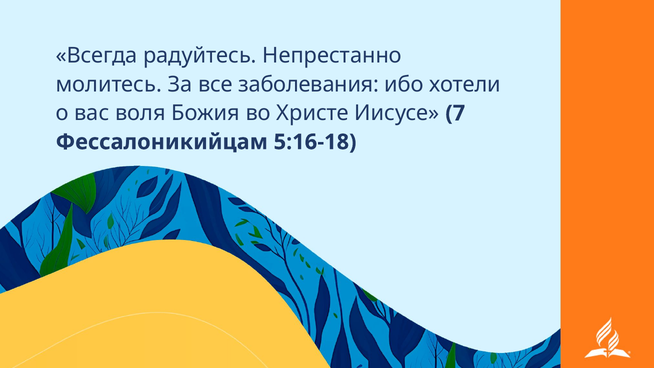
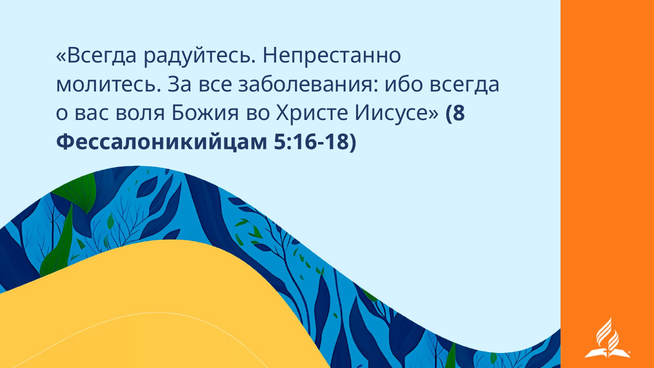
ибо хотели: хотели -> всегда
7: 7 -> 8
